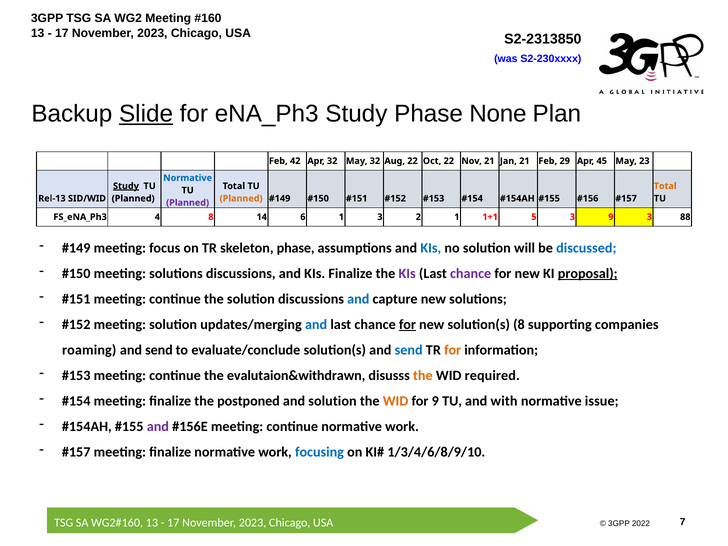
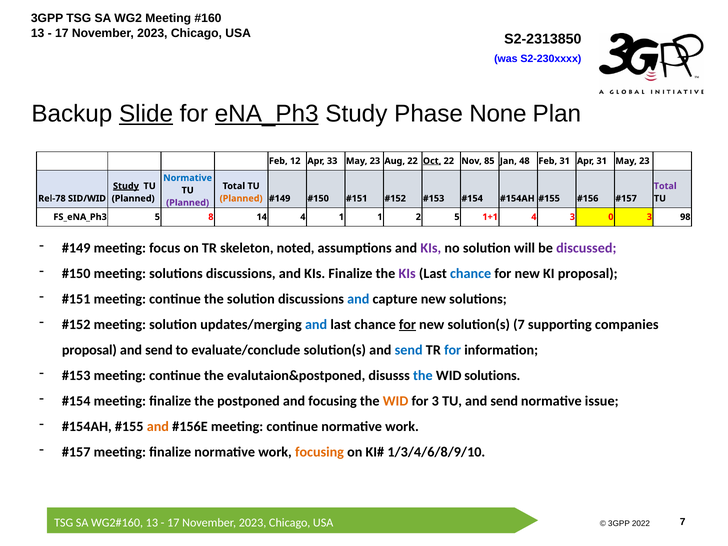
eNA_Ph3 underline: none -> present
42: 42 -> 12
Apr 32: 32 -> 33
32 at (375, 161): 32 -> 23
Oct underline: none -> present
Nov 21: 21 -> 85
Jan 21: 21 -> 48
Feb 29: 29 -> 31
Apr 45: 45 -> 31
Total at (665, 186) colour: orange -> purple
Rel-13: Rel-13 -> Rel-78
4 at (157, 217): 4 -> 5
14 6: 6 -> 4
1 3: 3 -> 1
2 1: 1 -> 5
1+1 5: 5 -> 4
3 9: 9 -> 0
88: 88 -> 98
skeleton phase: phase -> noted
KIs at (431, 248) colour: blue -> purple
discussed colour: blue -> purple
chance at (471, 274) colour: purple -> blue
proposal at (588, 274) underline: present -> none
solution(s 8: 8 -> 7
roaming at (89, 350): roaming -> proposal
for at (453, 350) colour: orange -> blue
evalutaion&withdrawn: evalutaion&withdrawn -> evalutaion&postponed
the at (423, 375) colour: orange -> blue
WID required: required -> solutions
and solution: solution -> focusing
for 9: 9 -> 3
TU and with: with -> send
and at (158, 426) colour: purple -> orange
focusing at (319, 452) colour: blue -> orange
